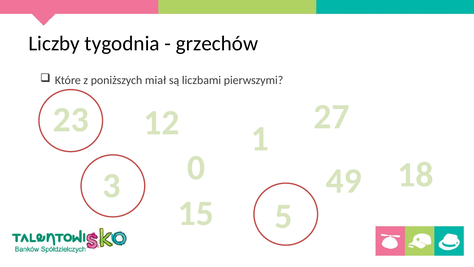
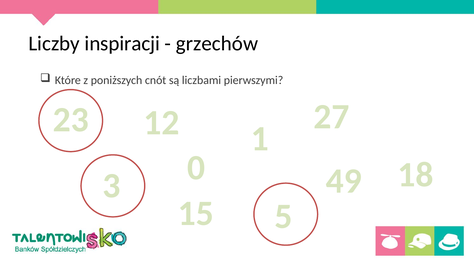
tygodnia: tygodnia -> inspiracji
miał: miał -> cnót
